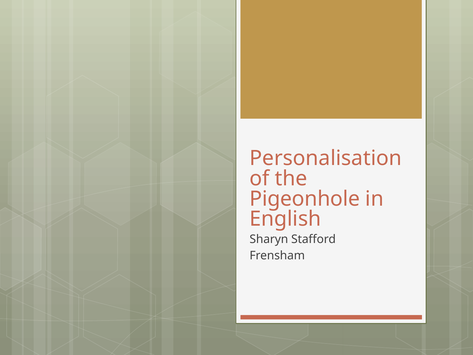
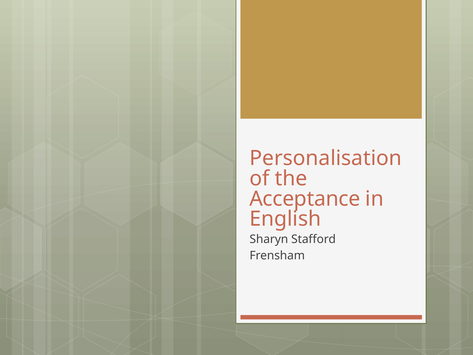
Pigeonhole: Pigeonhole -> Acceptance
